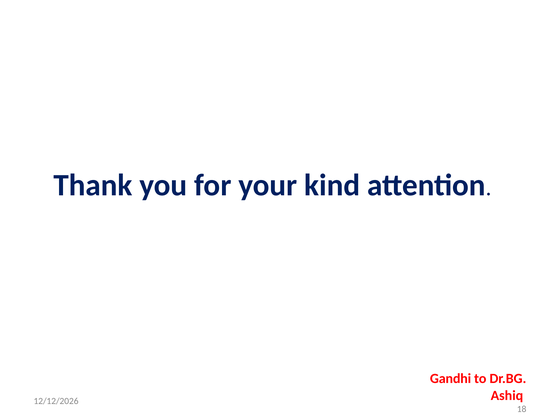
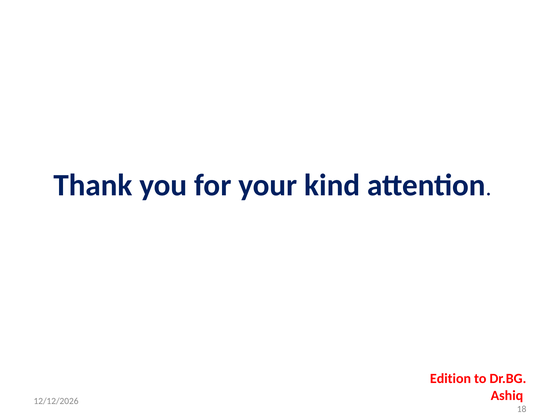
Gandhi: Gandhi -> Edition
